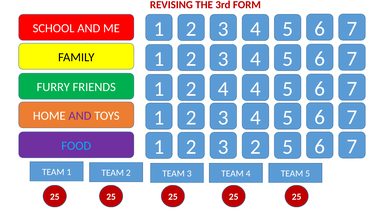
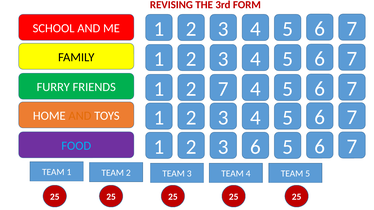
2 4: 4 -> 7
AND at (80, 116) colour: purple -> orange
3 2: 2 -> 6
